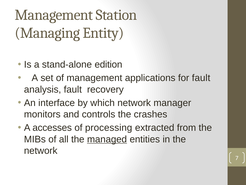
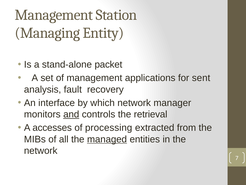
edition: edition -> packet
for fault: fault -> sent
and underline: none -> present
crashes: crashes -> retrieval
